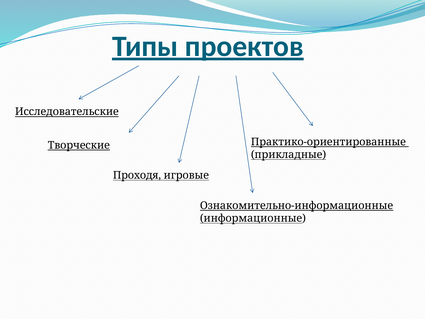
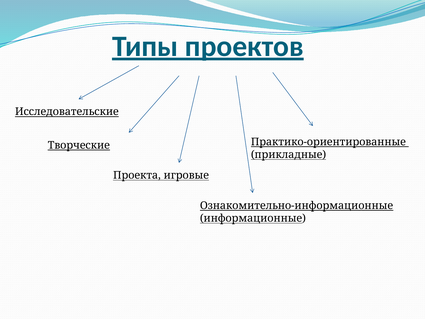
Проходя: Проходя -> Проекта
